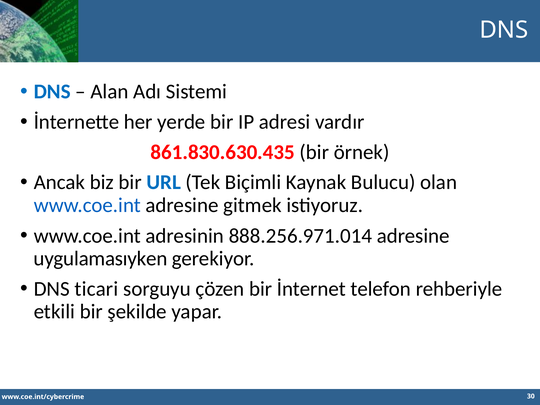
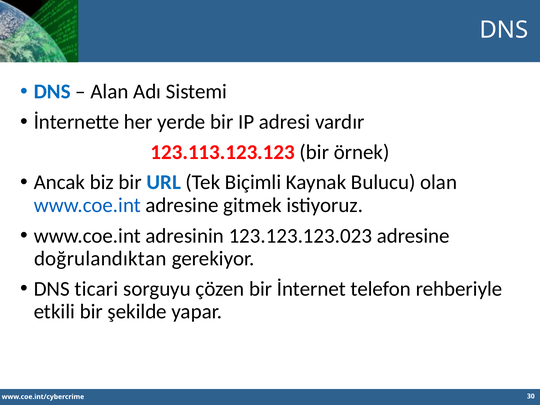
861.830.630.435: 861.830.630.435 -> 123.113.123.123
888.256.971.014: 888.256.971.014 -> 123.123.123.023
uygulamasıyken: uygulamasıyken -> doğrulandıktan
